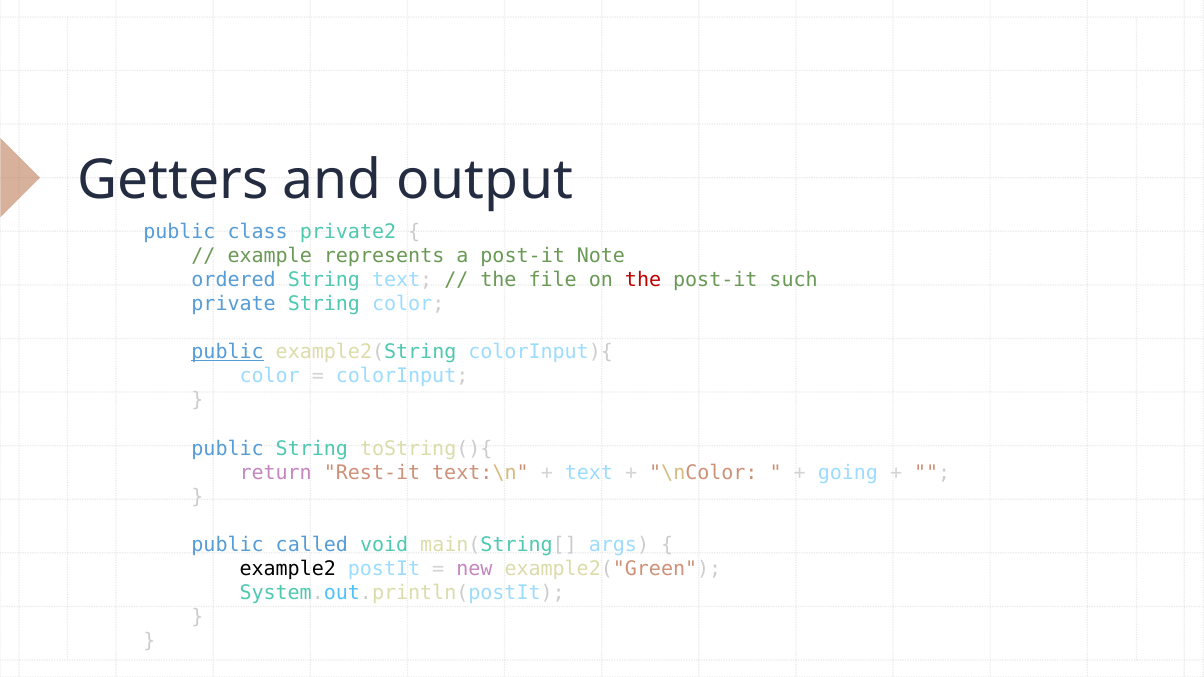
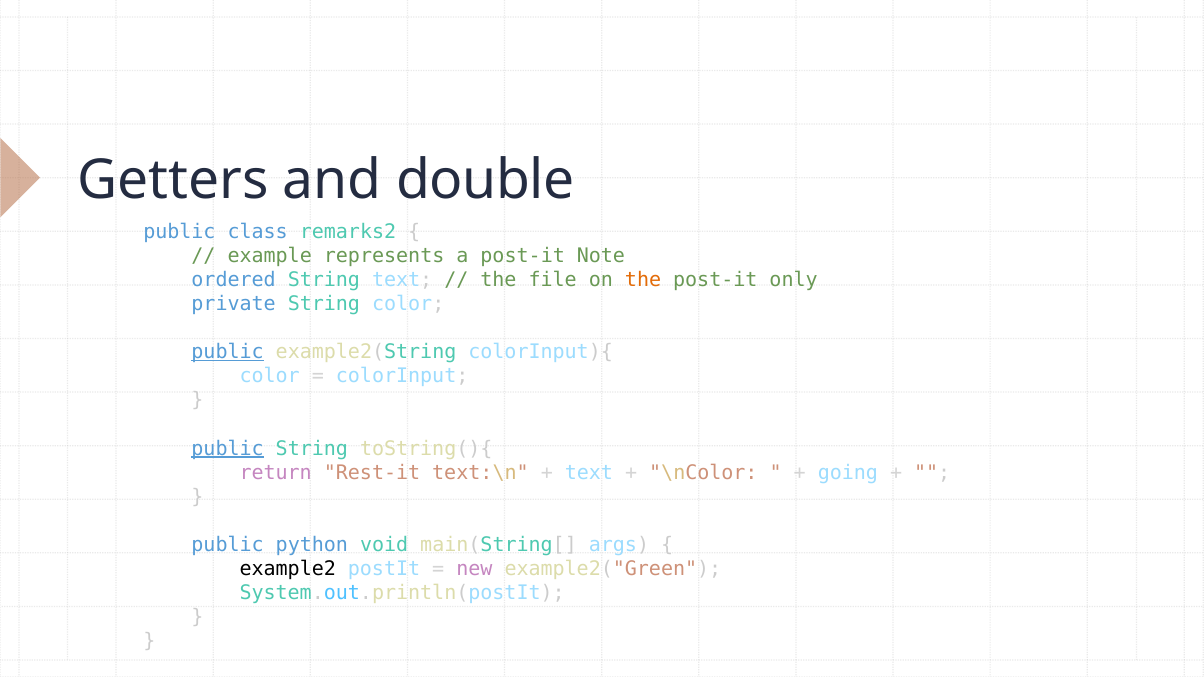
output: output -> double
private2: private2 -> remarks2
the at (643, 280) colour: red -> orange
such: such -> only
public at (228, 449) underline: none -> present
called: called -> python
